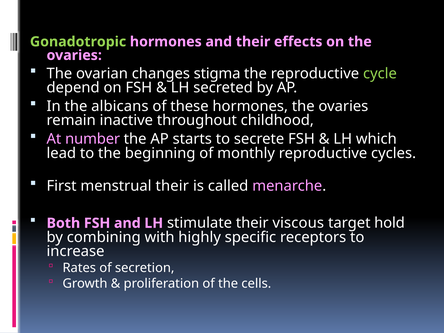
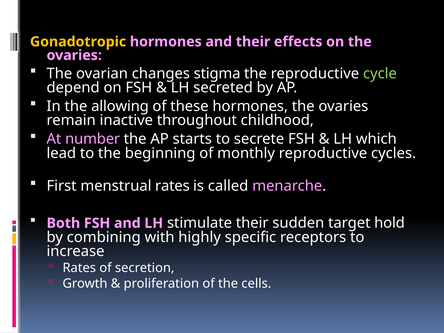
Gonadotropic colour: light green -> yellow
albicans: albicans -> allowing
menstrual their: their -> rates
viscous: viscous -> sudden
